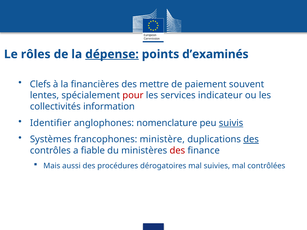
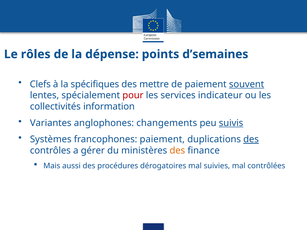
dépense underline: present -> none
d’examinés: d’examinés -> d’semaines
financières: financières -> spécifiques
souvent underline: none -> present
Identifier: Identifier -> Variantes
nomenclature: nomenclature -> changements
francophones ministère: ministère -> paiement
fiable: fiable -> gérer
des at (177, 151) colour: red -> orange
